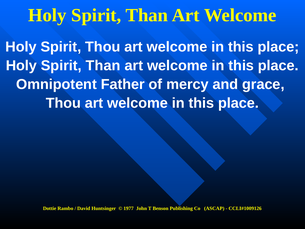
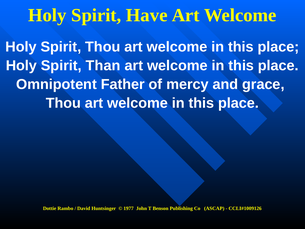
Than at (147, 15): Than -> Have
